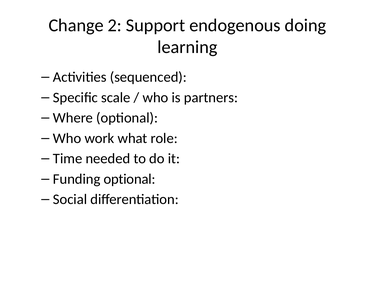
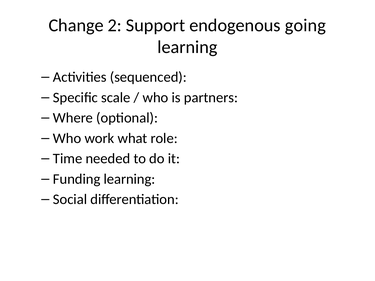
doing: doing -> going
Funding optional: optional -> learning
